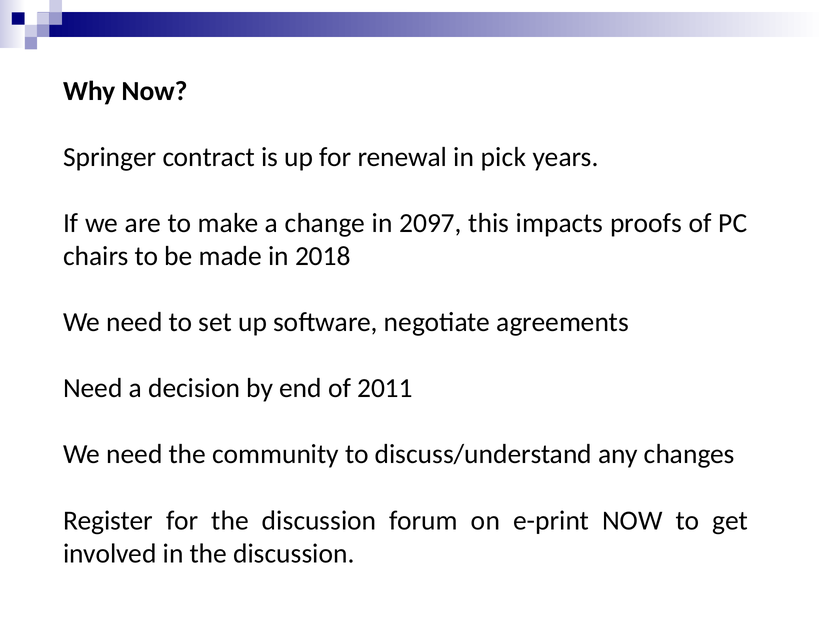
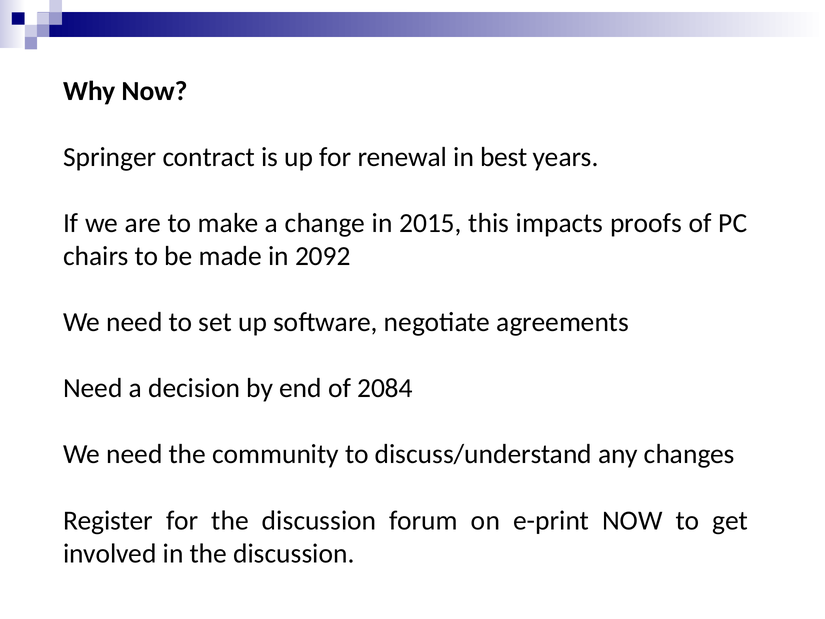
pick: pick -> best
2097: 2097 -> 2015
2018: 2018 -> 2092
2011: 2011 -> 2084
